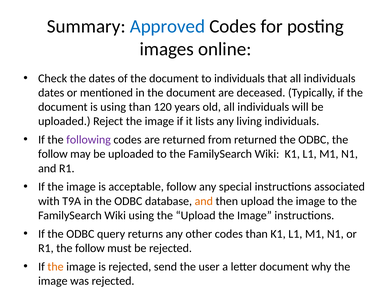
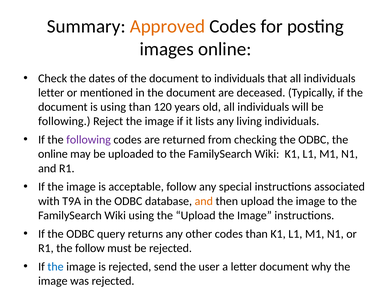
Approved colour: blue -> orange
dates at (51, 93): dates -> letter
uploaded at (64, 121): uploaded -> following
from returned: returned -> checking
follow at (53, 154): follow -> online
the at (56, 267) colour: orange -> blue
